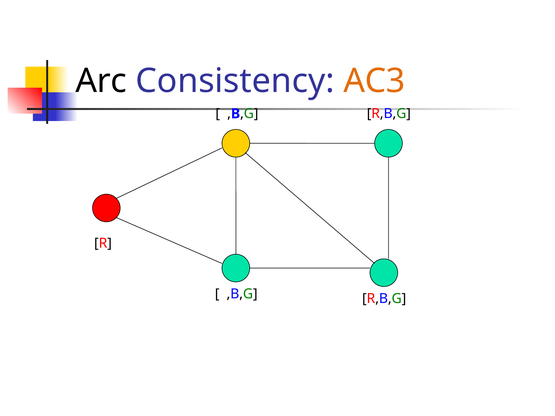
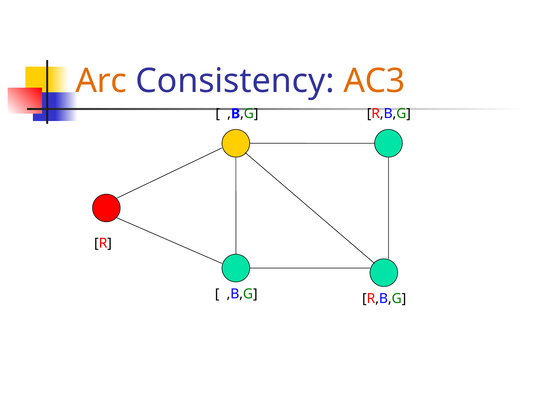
Arc colour: black -> orange
